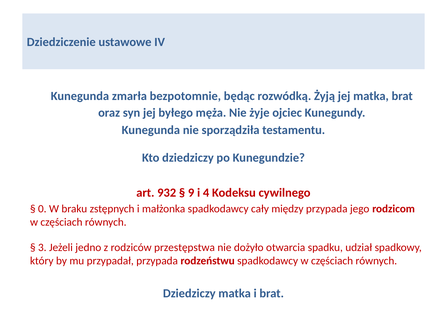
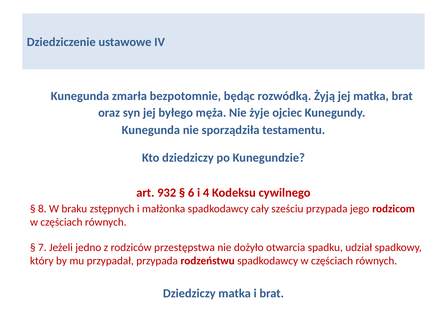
9: 9 -> 6
0: 0 -> 8
między: między -> sześciu
3: 3 -> 7
